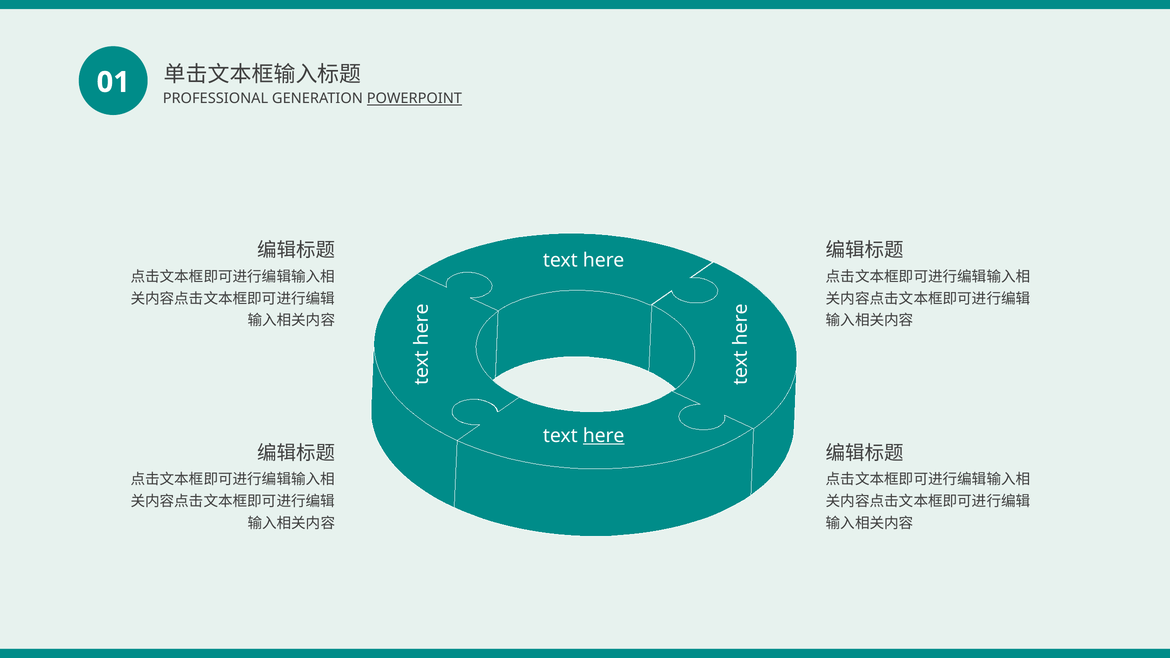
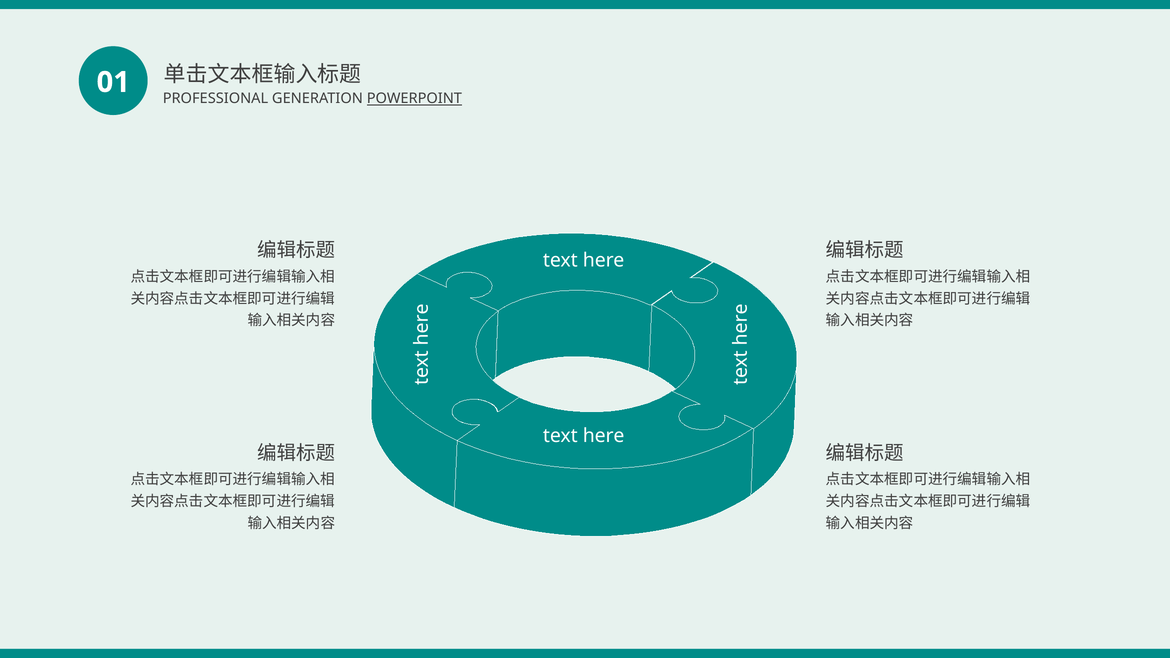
here at (604, 436) underline: present -> none
